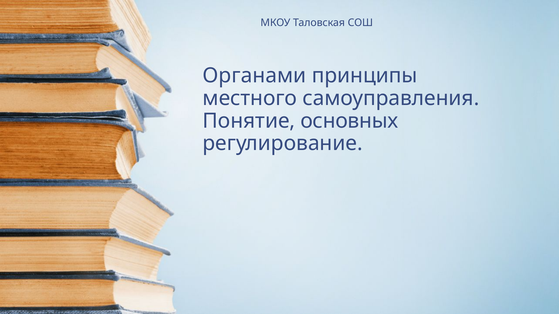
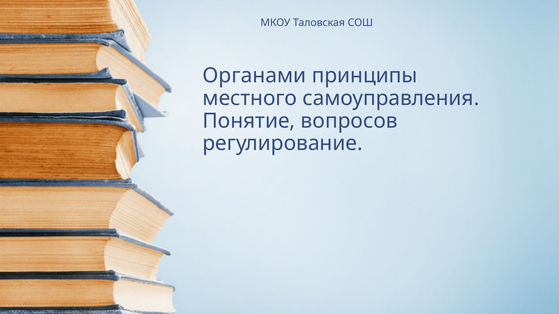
основных: основных -> вопросов
